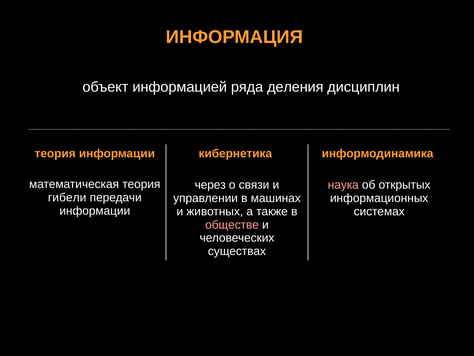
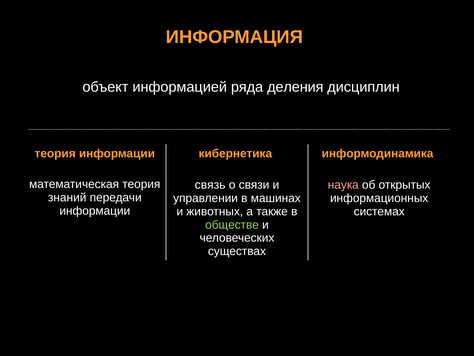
через: через -> связь
гибели: гибели -> знаний
обществе colour: pink -> light green
